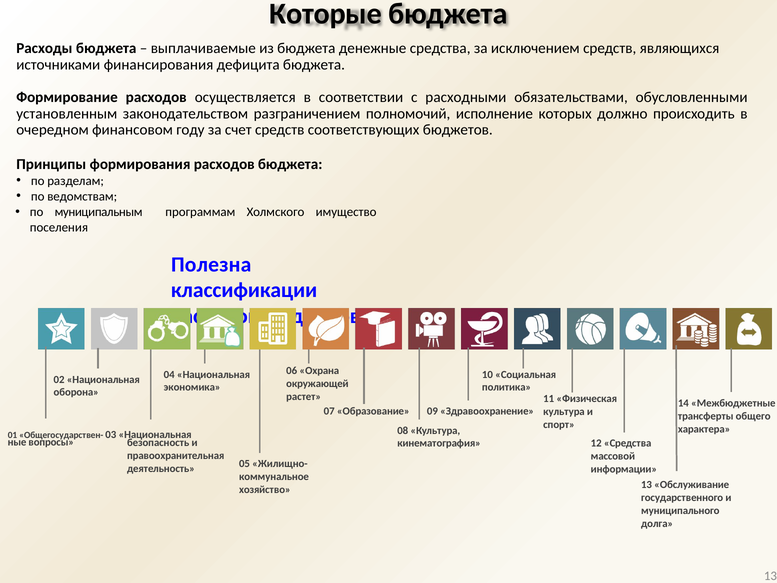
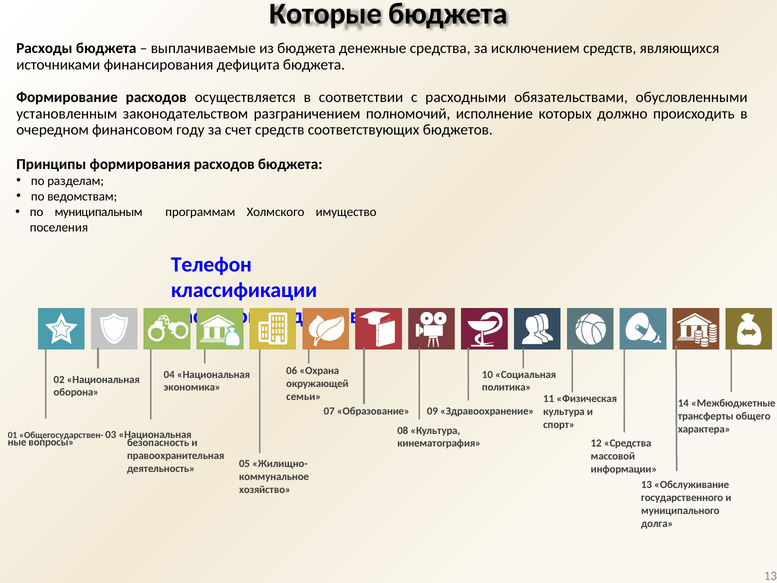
Полезна: Полезна -> Телефон
растет: растет -> семьи
